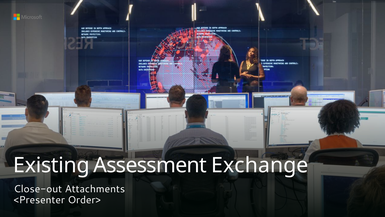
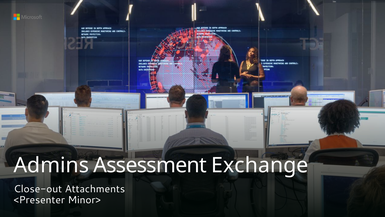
Existing: Existing -> Admins
Order>: Order> -> Minor>
